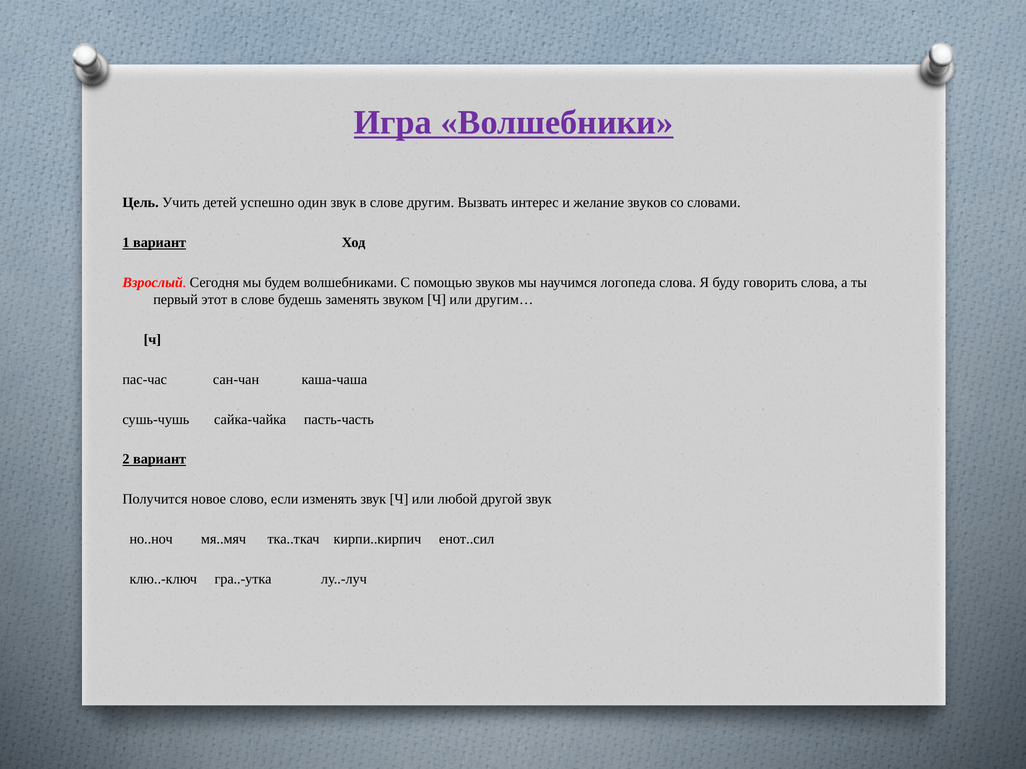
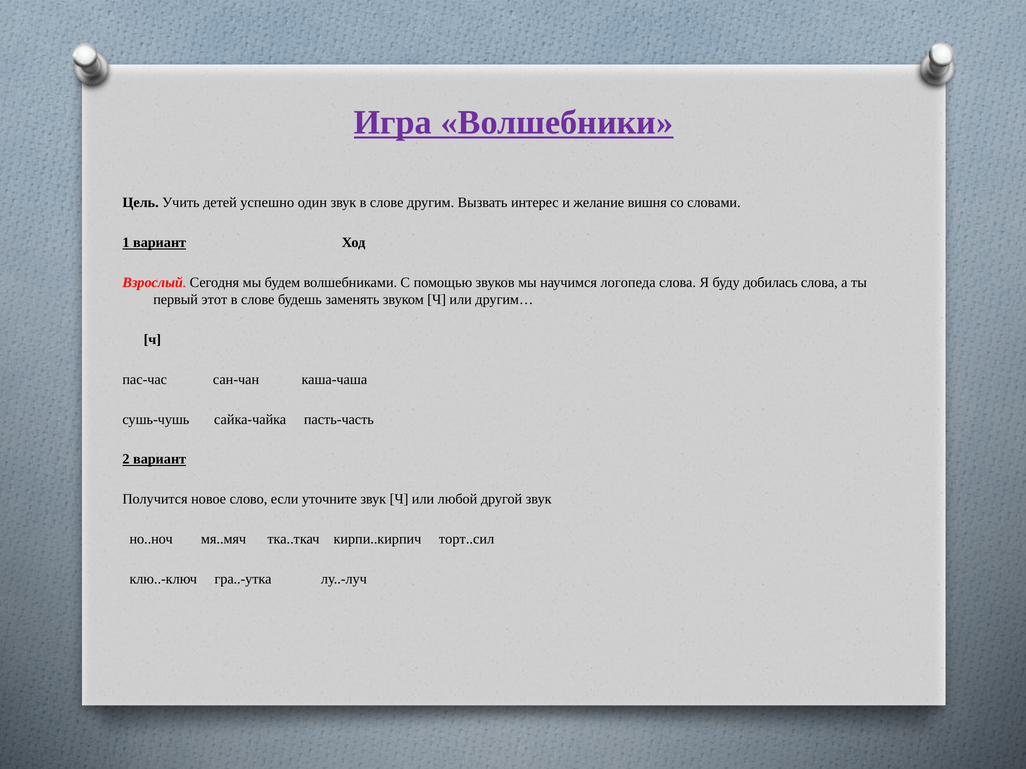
желание звуков: звуков -> вишня
говорить: говорить -> добилась
изменять: изменять -> уточните
енот..сил: енот..сил -> торт..сил
